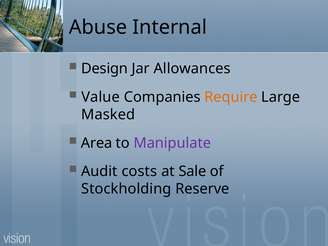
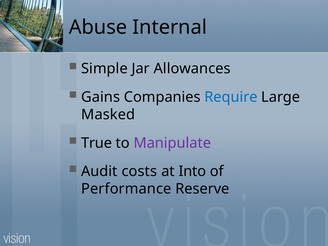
Design: Design -> Simple
Value: Value -> Gains
Require colour: orange -> blue
Area: Area -> True
Sale: Sale -> Into
Stockholding: Stockholding -> Performance
